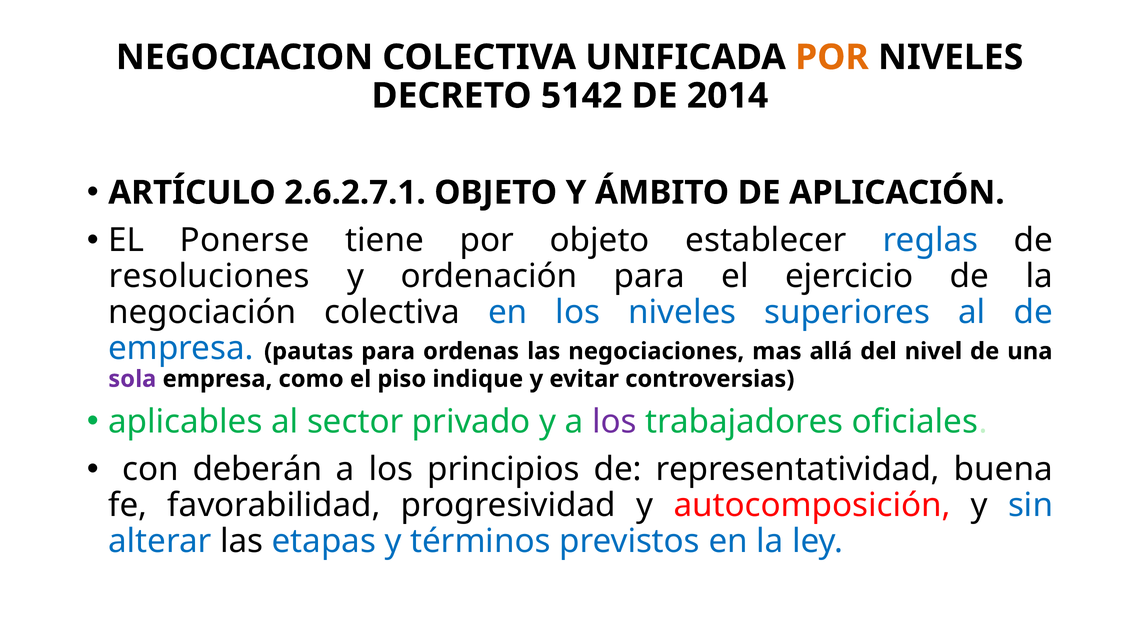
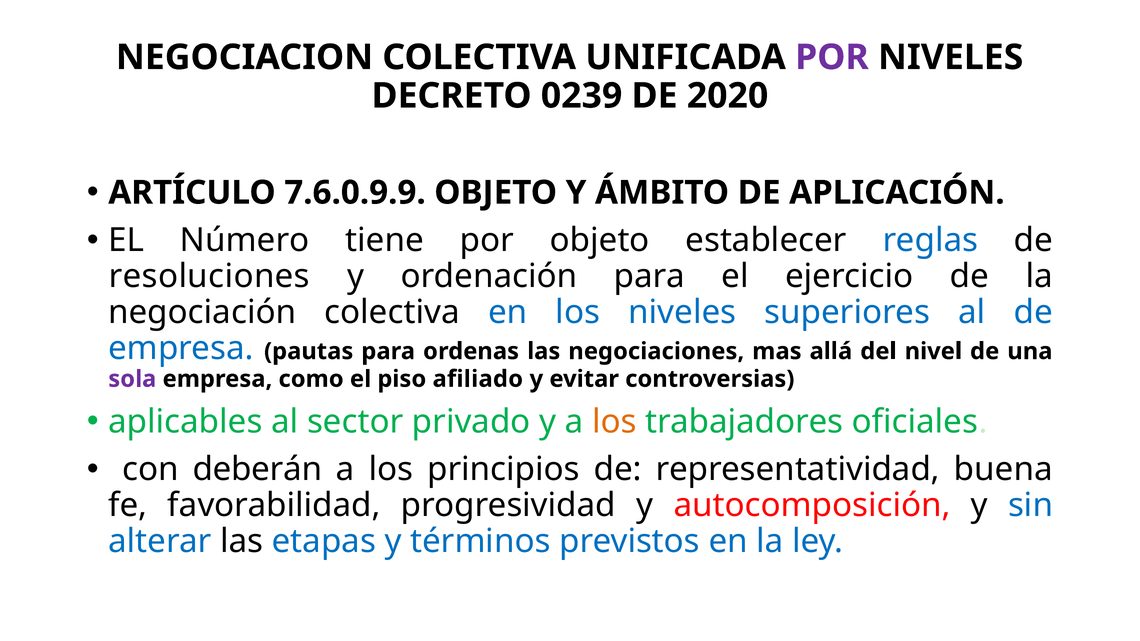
POR at (832, 57) colour: orange -> purple
5142: 5142 -> 0239
2014: 2014 -> 2020
2.6.2.7.1: 2.6.2.7.1 -> 7.6.0.9.9
Ponerse: Ponerse -> Número
indique: indique -> afiliado
los at (614, 422) colour: purple -> orange
